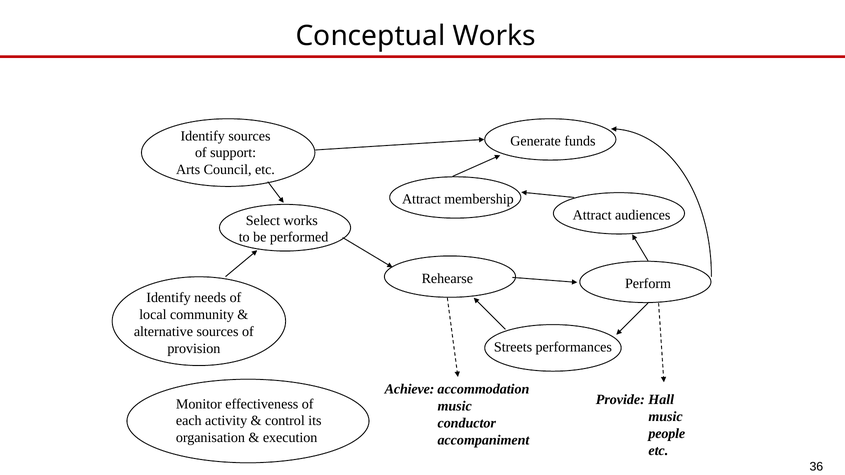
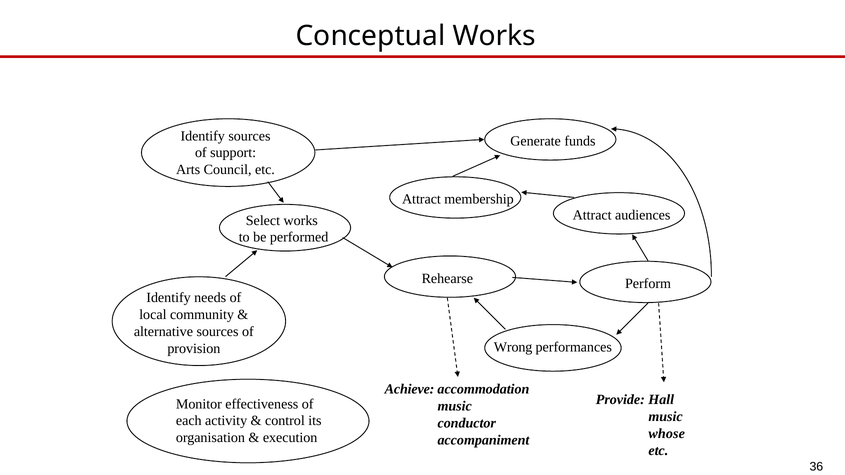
Streets: Streets -> Wrong
people: people -> whose
